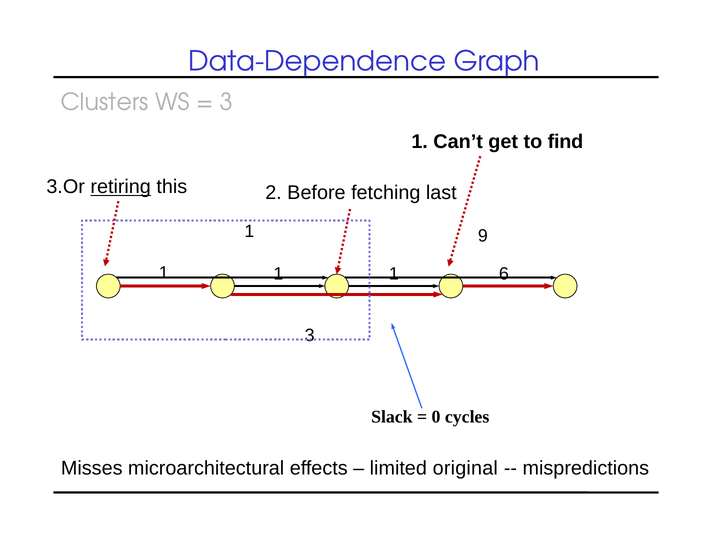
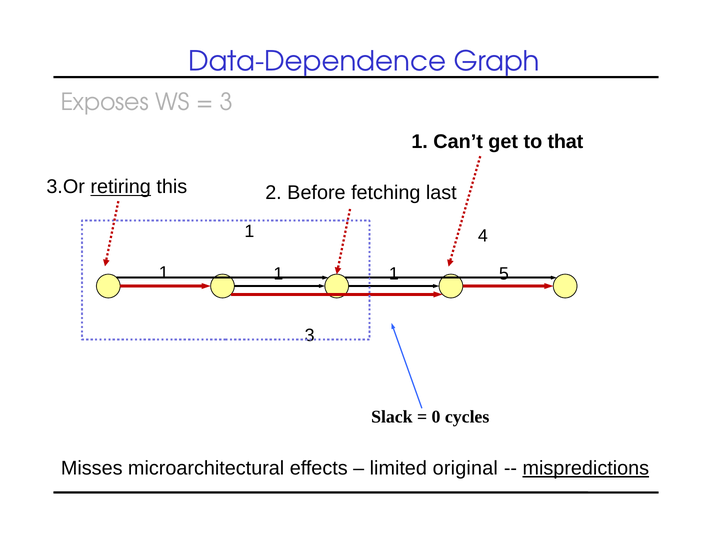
Clusters: Clusters -> Exposes
find: find -> that
9: 9 -> 4
6: 6 -> 5
mispredictions underline: none -> present
